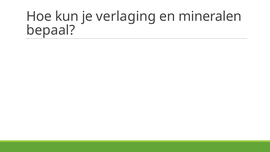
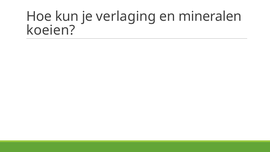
bepaal: bepaal -> koeien
